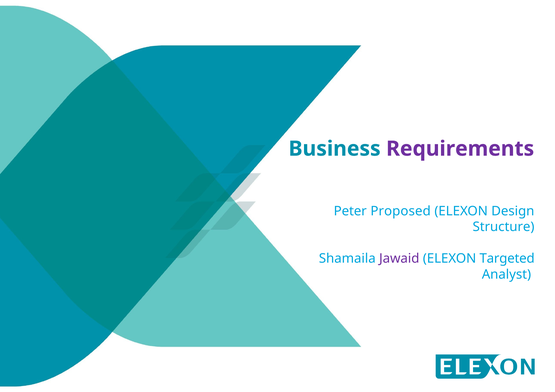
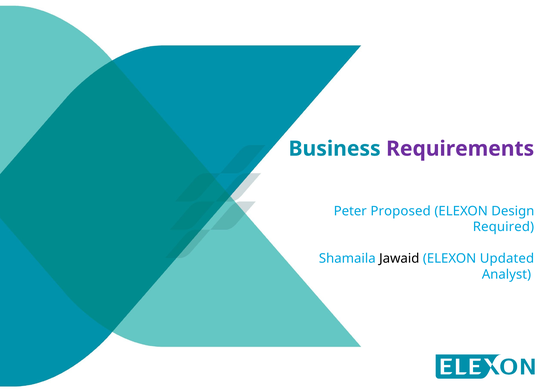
Structure: Structure -> Required
Jawaid colour: purple -> black
Targeted: Targeted -> Updated
